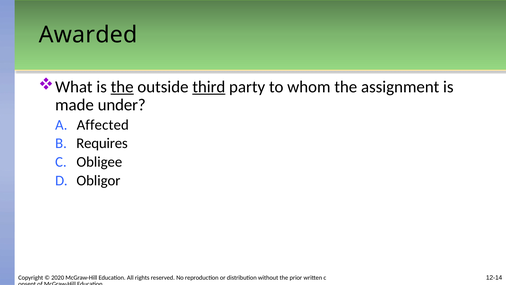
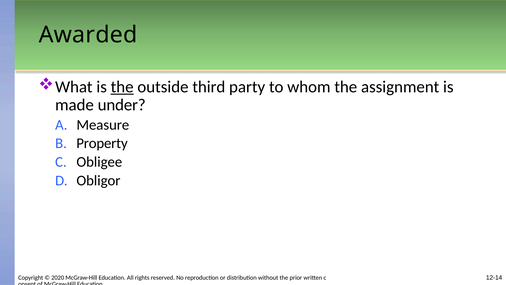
third underline: present -> none
Affected: Affected -> Measure
Requires: Requires -> Property
